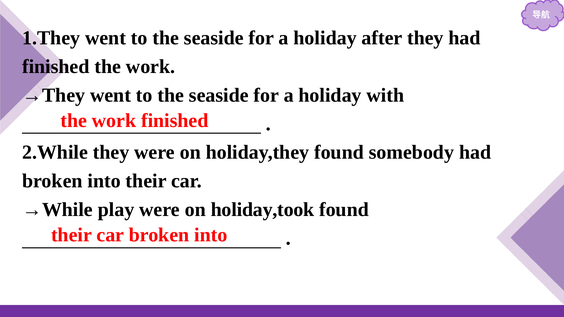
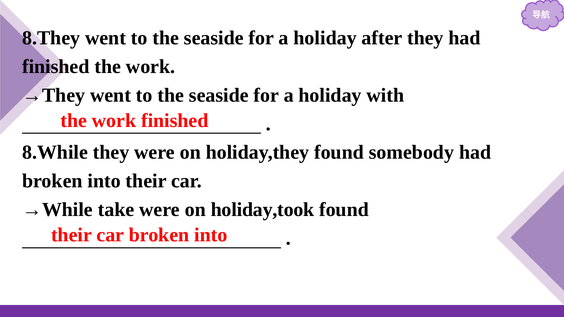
1.They: 1.They -> 8.They
2.While: 2.While -> 8.While
play: play -> take
